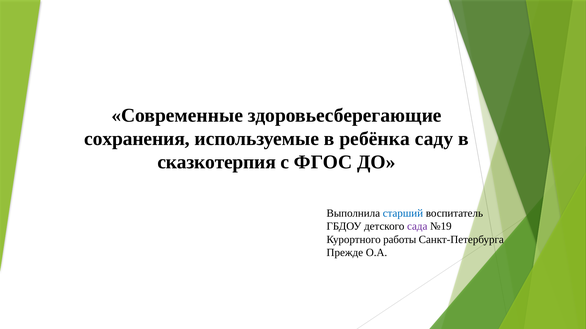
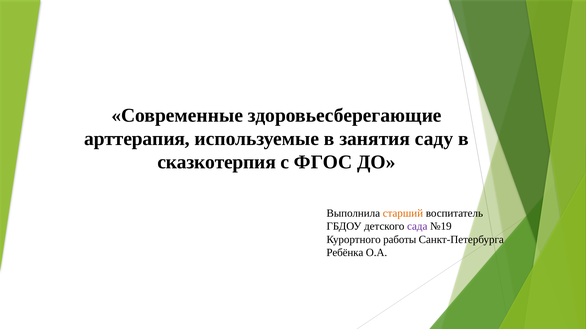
сохранения: сохранения -> арттерапия
ребёнка: ребёнка -> занятия
старший colour: blue -> orange
Прежде: Прежде -> Ребёнка
